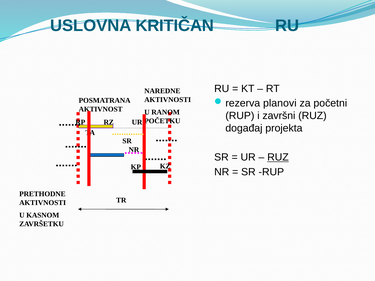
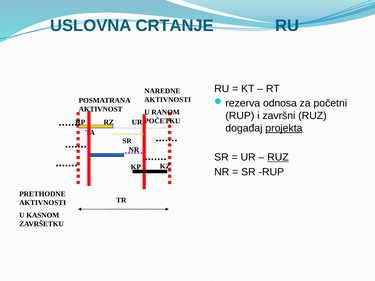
KRITIČAN: KRITIČAN -> CRTANJE
planovi: planovi -> odnosa
projekta underline: none -> present
